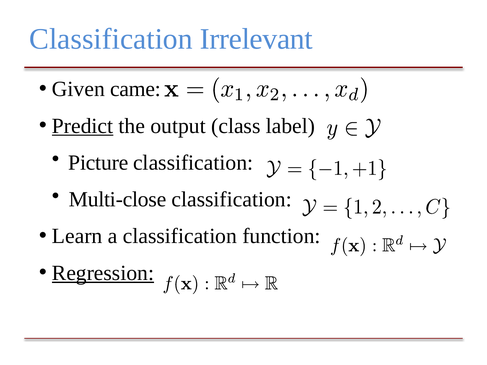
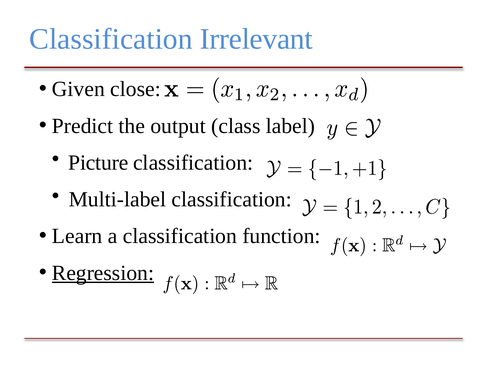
came: came -> close
Predict underline: present -> none
Multi-close: Multi-close -> Multi-label
